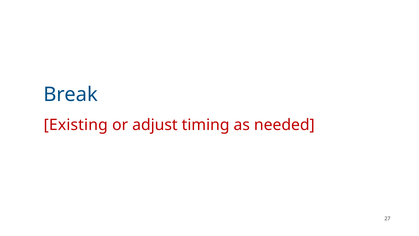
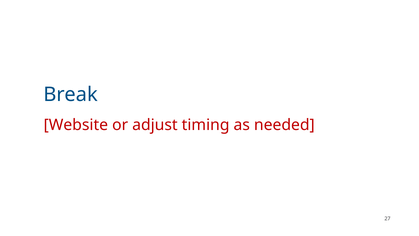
Existing: Existing -> Website
